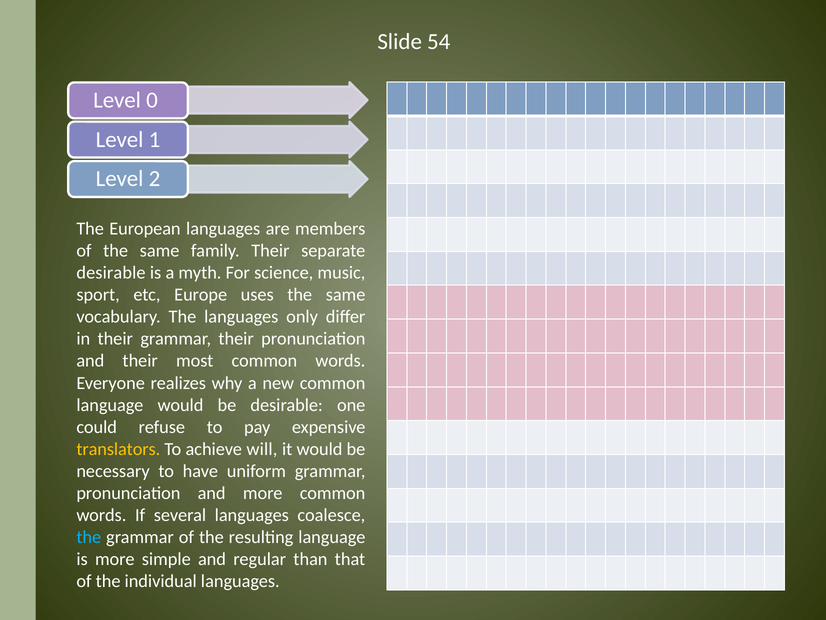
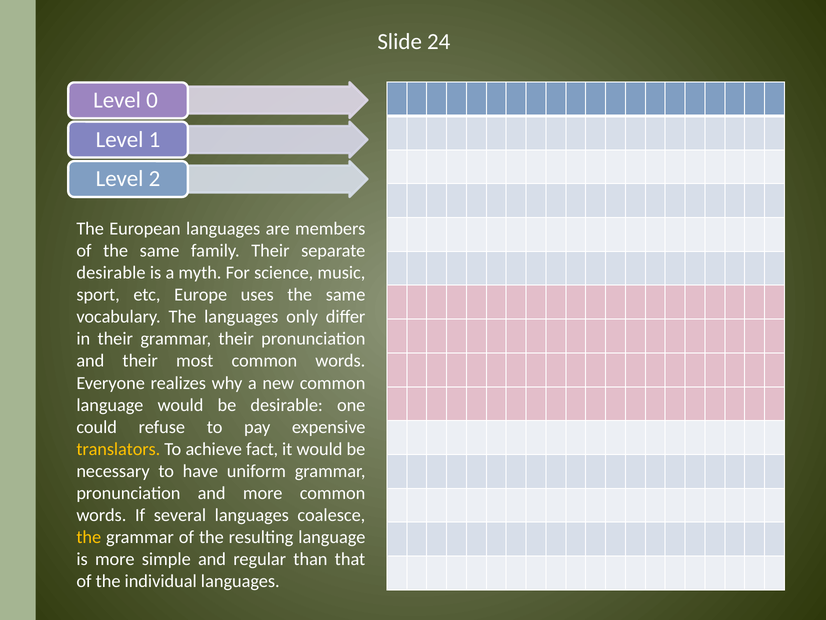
54: 54 -> 24
will: will -> fact
the at (89, 537) colour: light blue -> yellow
